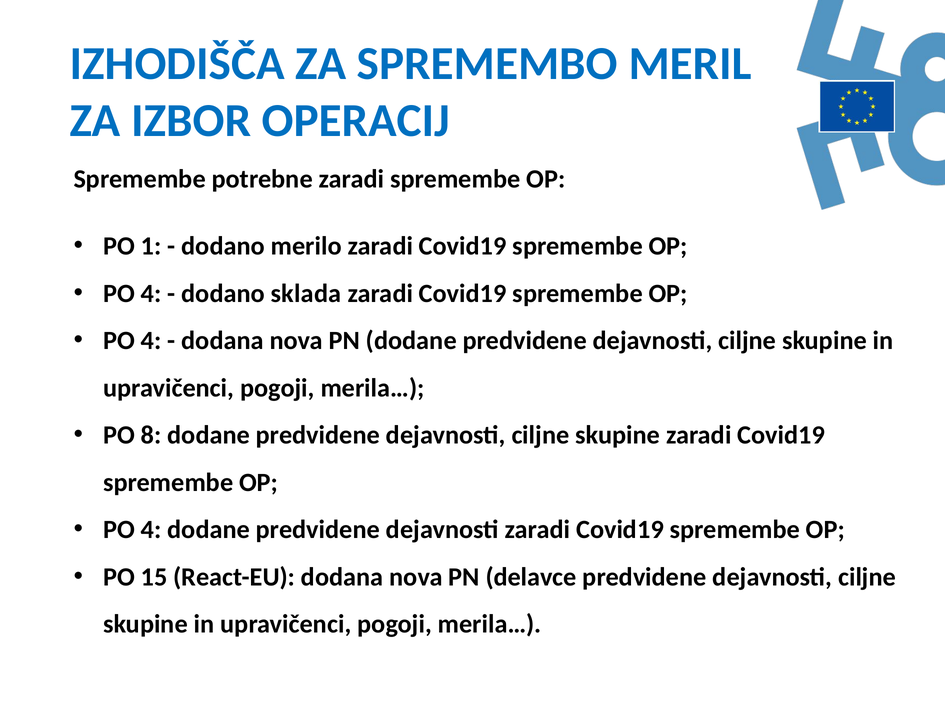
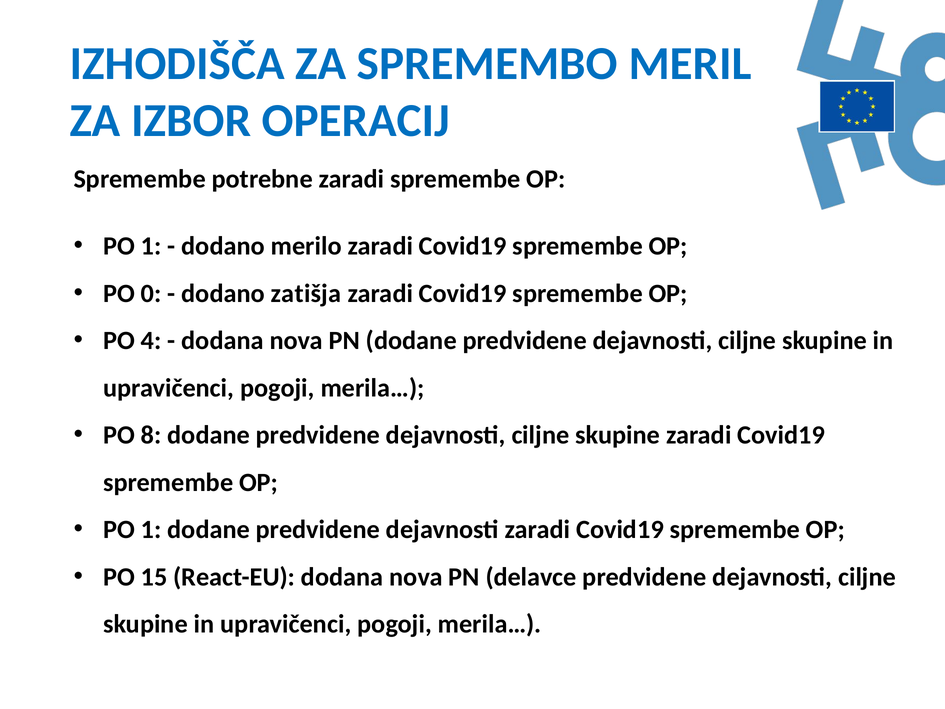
4 at (151, 293): 4 -> 0
sklada: sklada -> zatišja
4 at (151, 530): 4 -> 1
